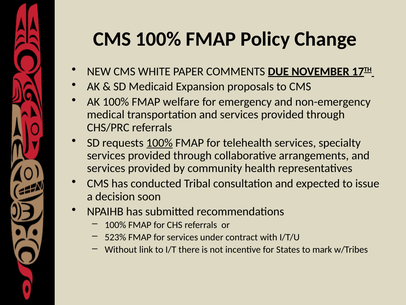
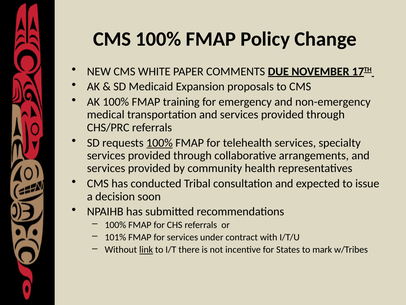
welfare: welfare -> training
523%: 523% -> 101%
link underline: none -> present
